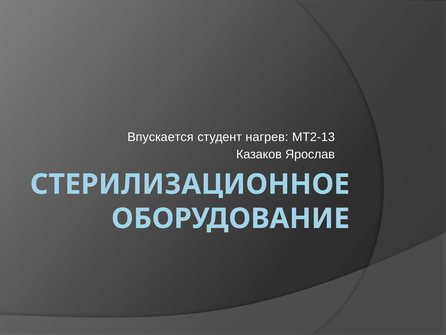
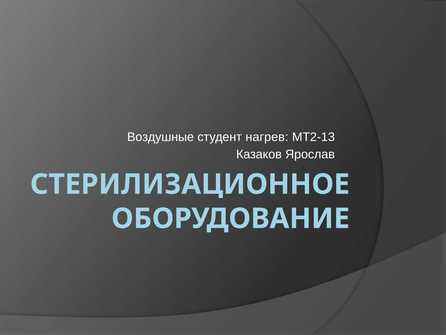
Впускается: Впускается -> Воздушные
